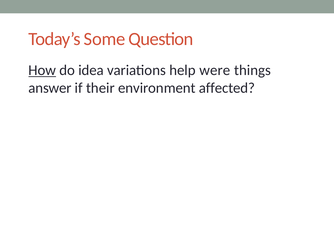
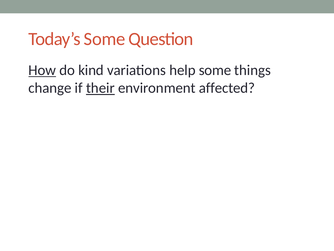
idea: idea -> kind
help were: were -> some
answer: answer -> change
their underline: none -> present
